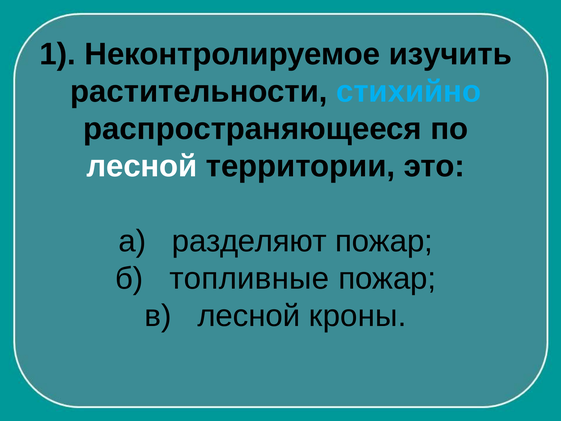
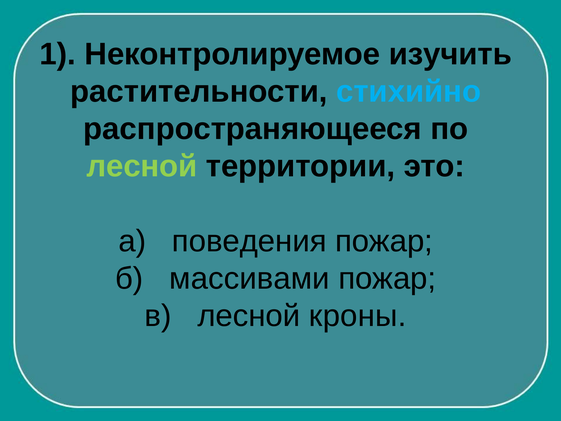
лесной at (142, 166) colour: white -> light green
разделяют: разделяют -> поведения
топливные: топливные -> массивами
